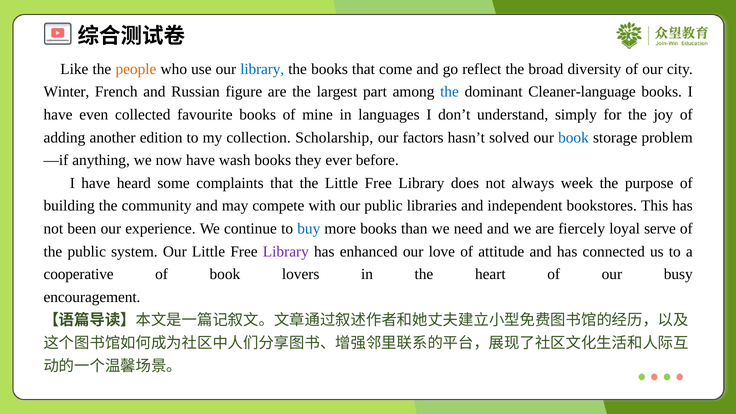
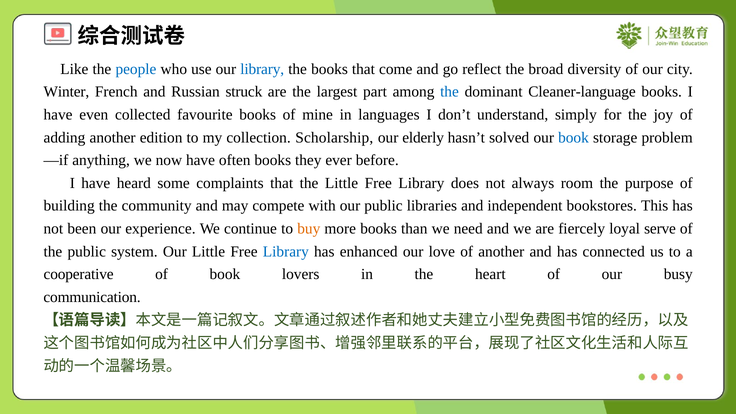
people colour: orange -> blue
figure: figure -> struck
factors: factors -> elderly
wash: wash -> often
week: week -> room
buy colour: blue -> orange
Library at (286, 252) colour: purple -> blue
of attitude: attitude -> another
encouragement: encouragement -> communication
